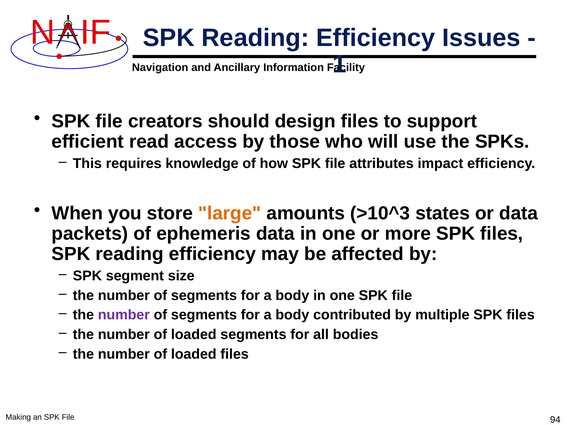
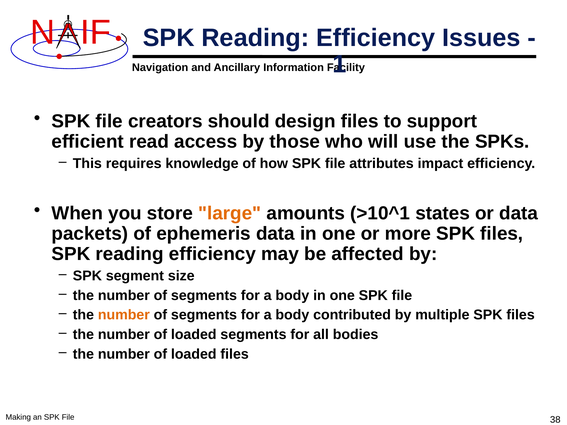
>10^3: >10^3 -> >10^1
number at (124, 315) colour: purple -> orange
94: 94 -> 38
